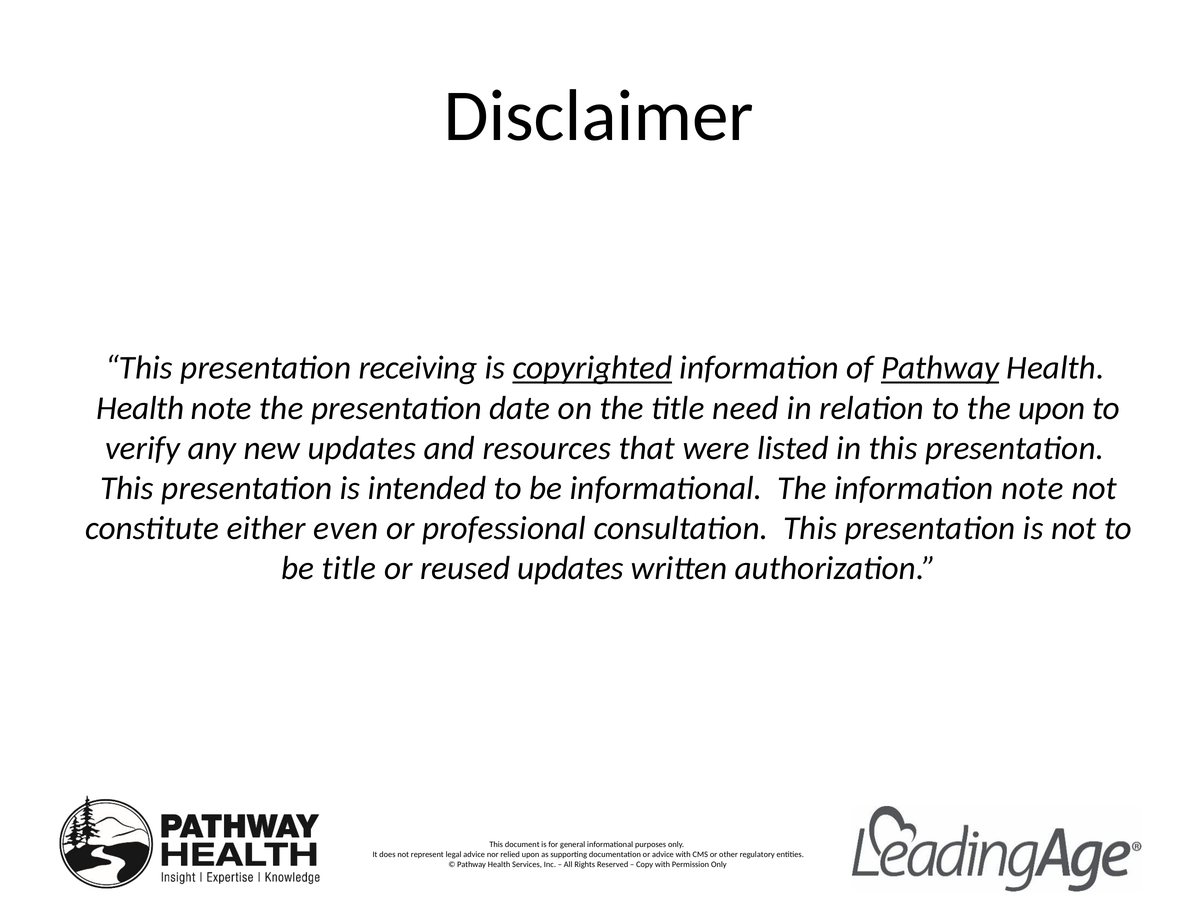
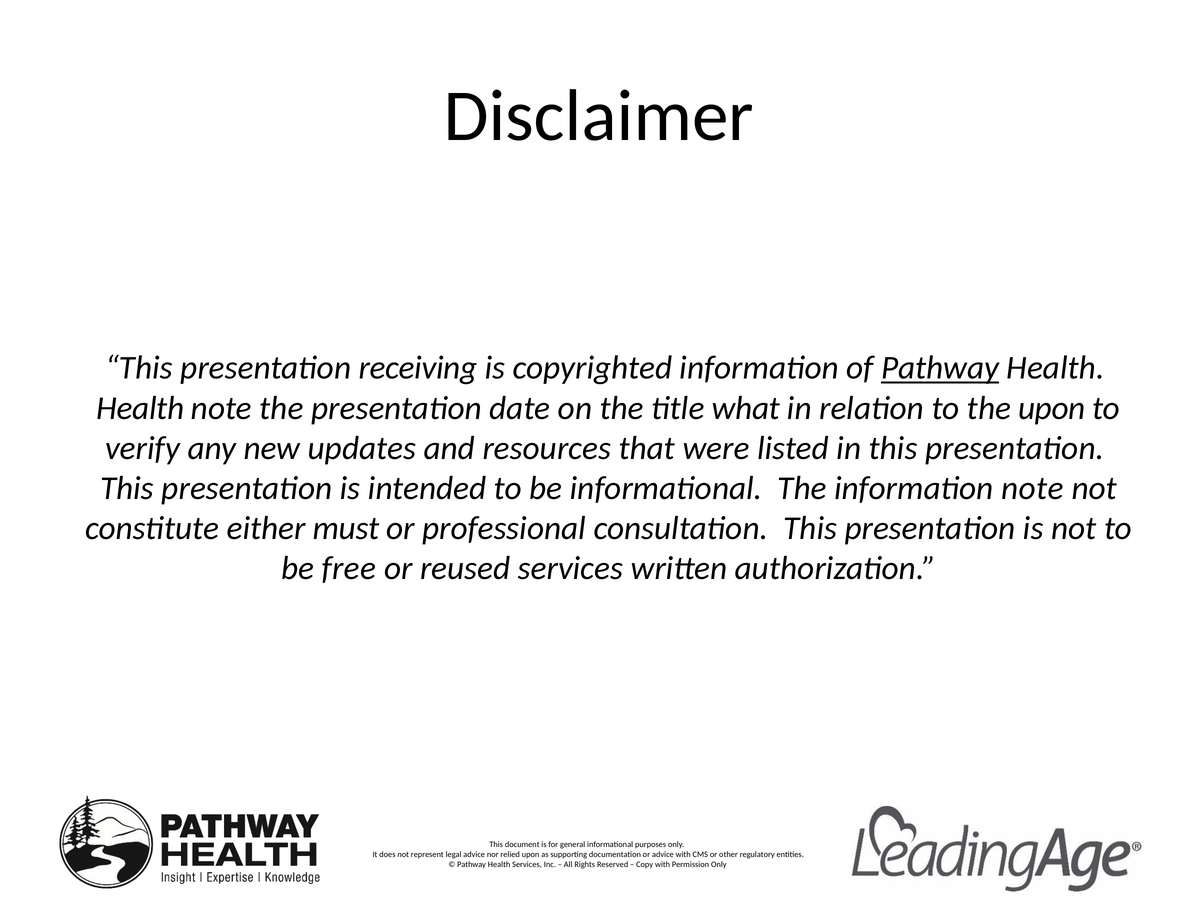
copyrighted underline: present -> none
need: need -> what
even: even -> must
be title: title -> free
reused updates: updates -> services
